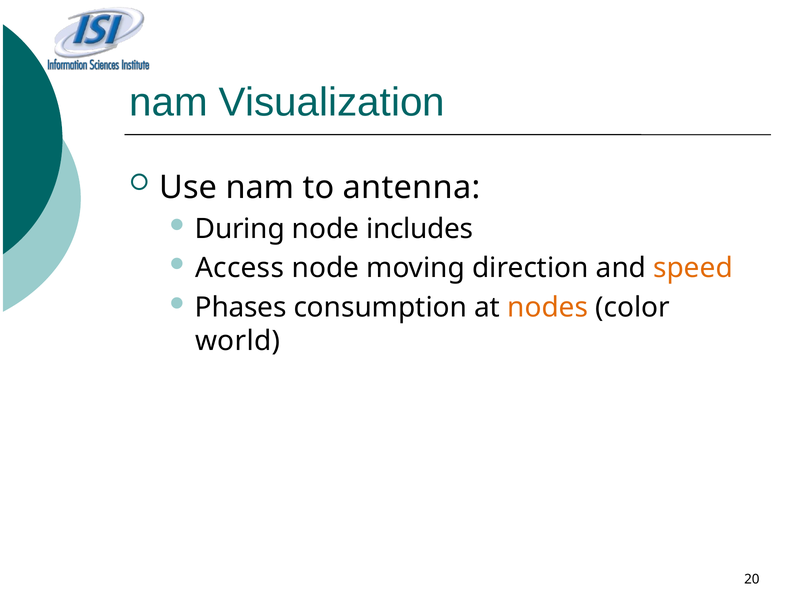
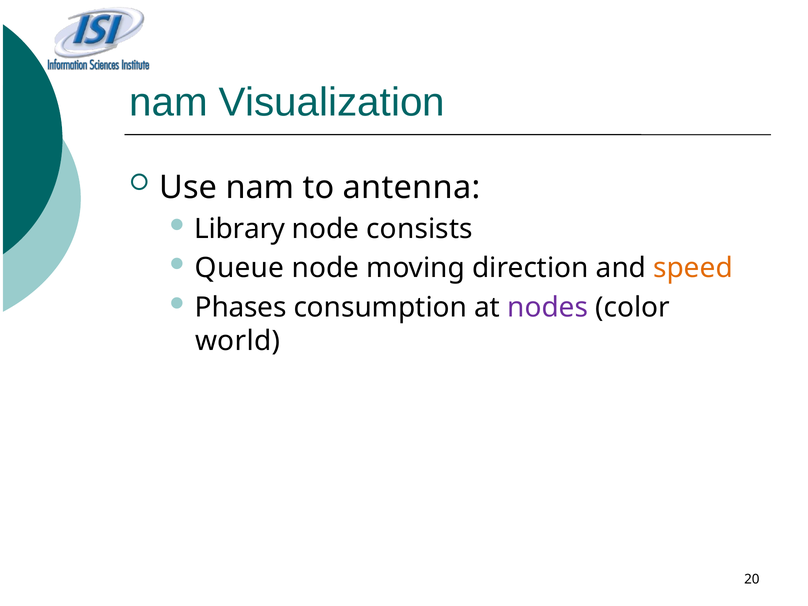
During: During -> Library
includes: includes -> consists
Access: Access -> Queue
nodes colour: orange -> purple
